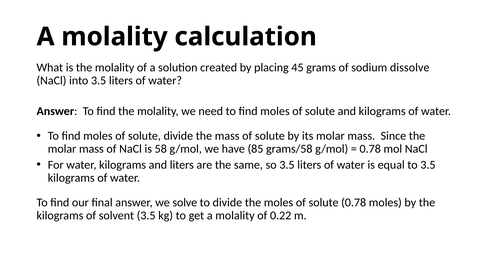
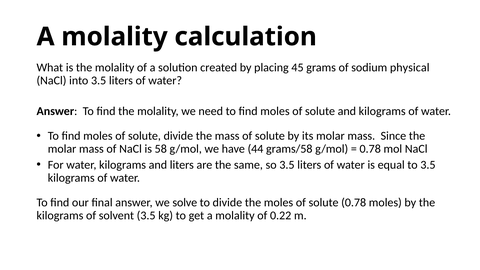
dissolve: dissolve -> physical
85: 85 -> 44
